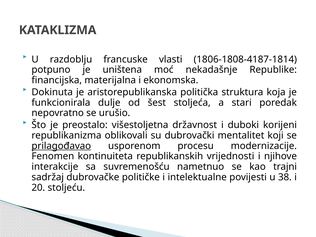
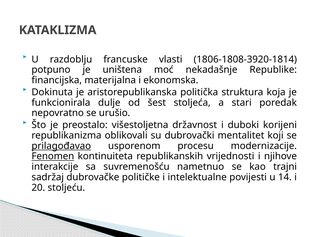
1806-1808-4187-1814: 1806-1808-4187-1814 -> 1806-1808-3920-1814
Fenomen underline: none -> present
38: 38 -> 14
